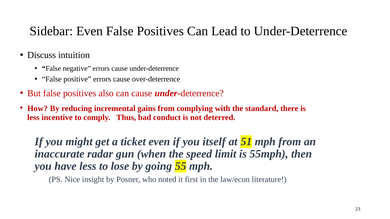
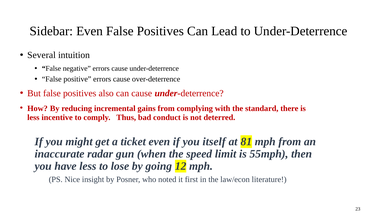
Discuss: Discuss -> Several
51: 51 -> 81
55: 55 -> 12
